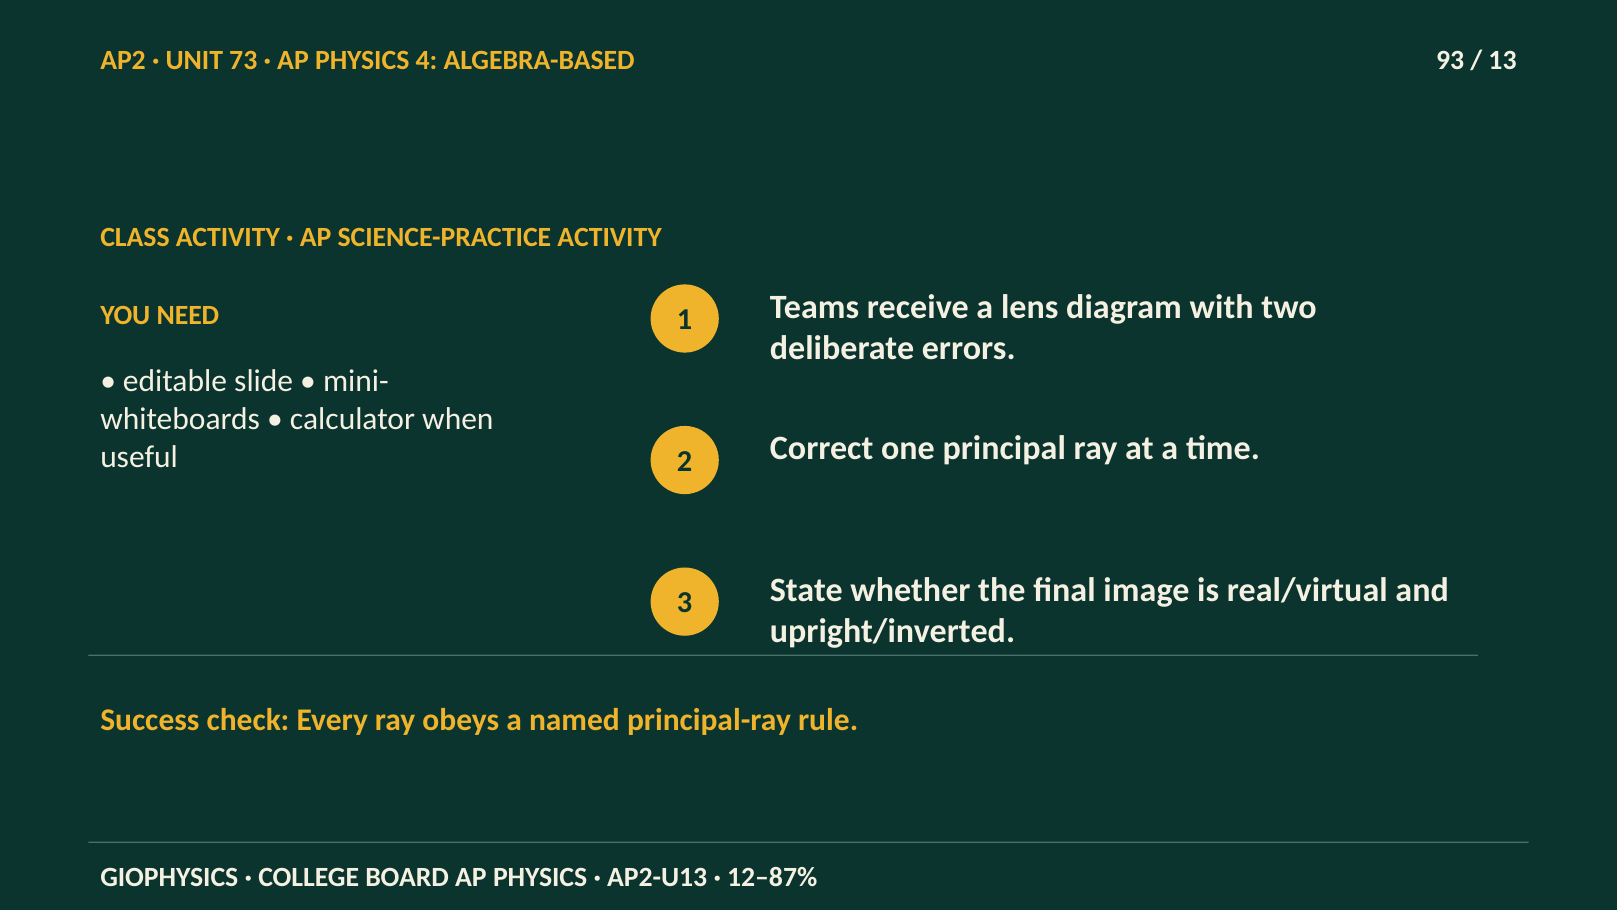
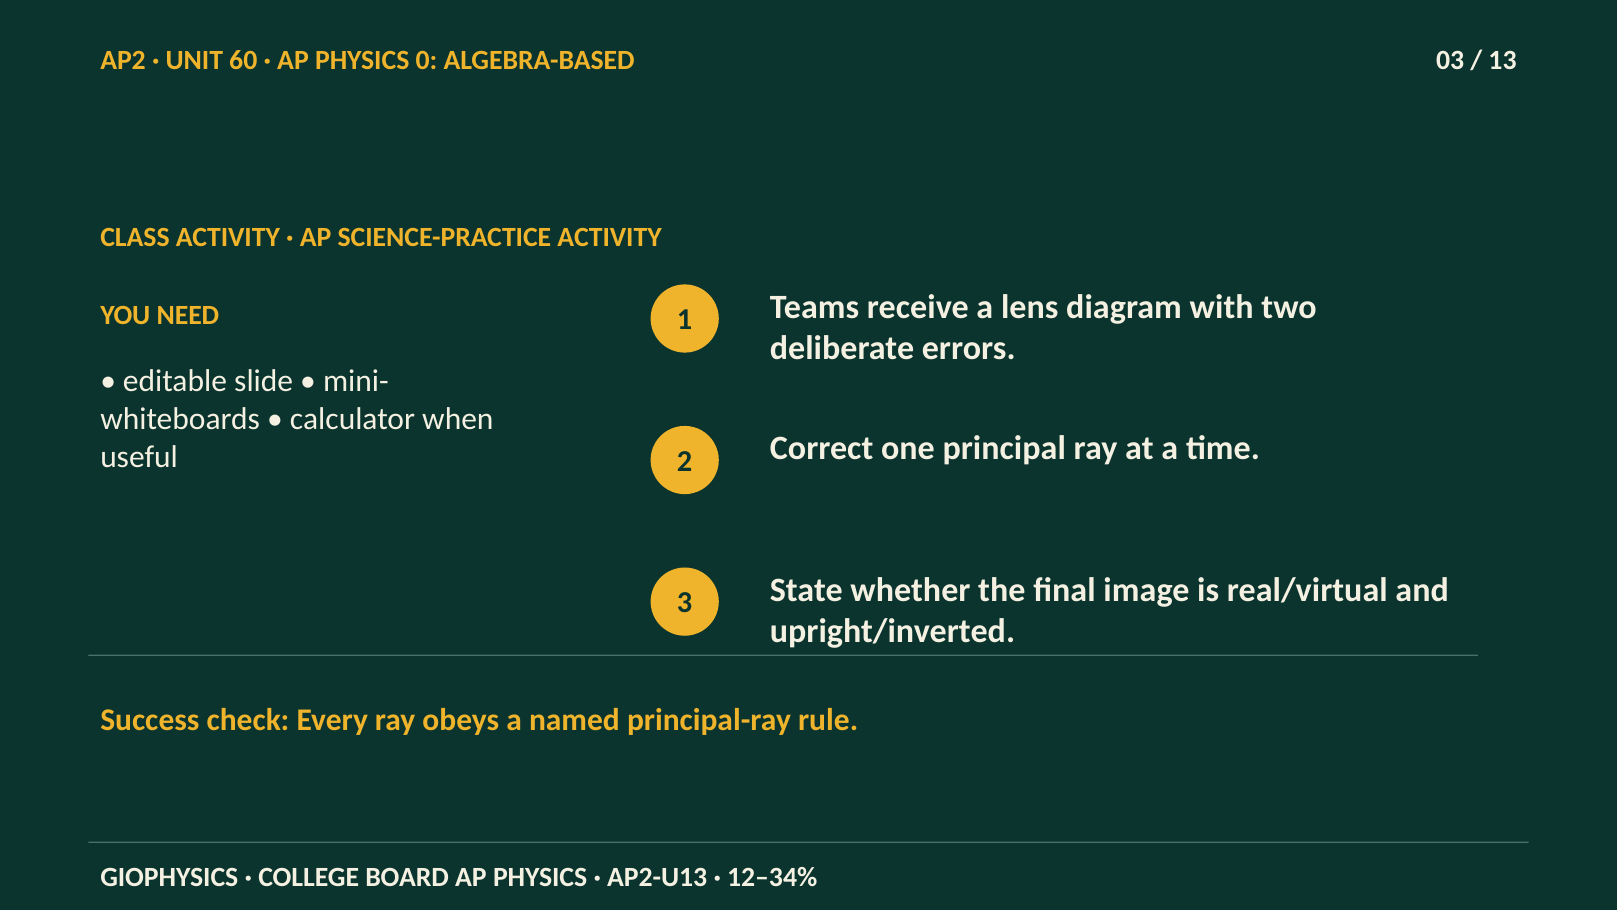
73: 73 -> 60
4: 4 -> 0
93: 93 -> 03
12–87%: 12–87% -> 12–34%
